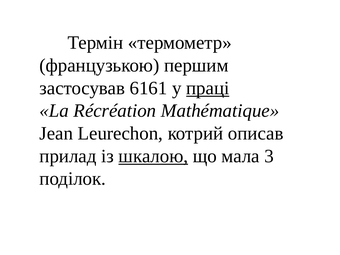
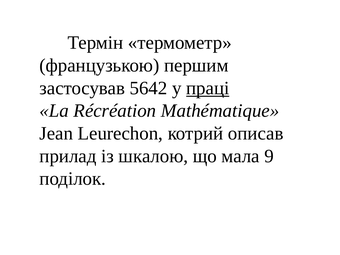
6161: 6161 -> 5642
шкалою underline: present -> none
3: 3 -> 9
